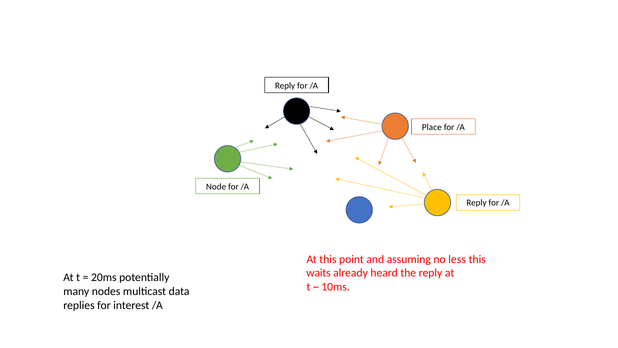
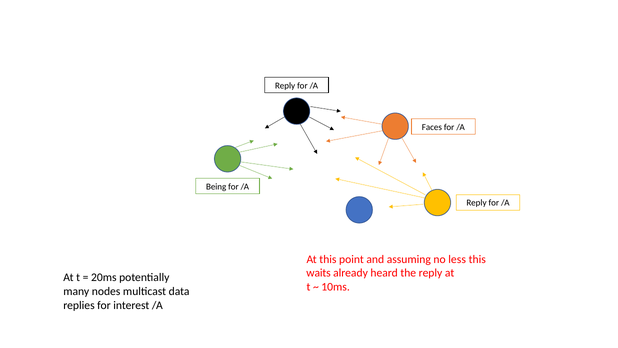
Place: Place -> Faces
Node: Node -> Being
